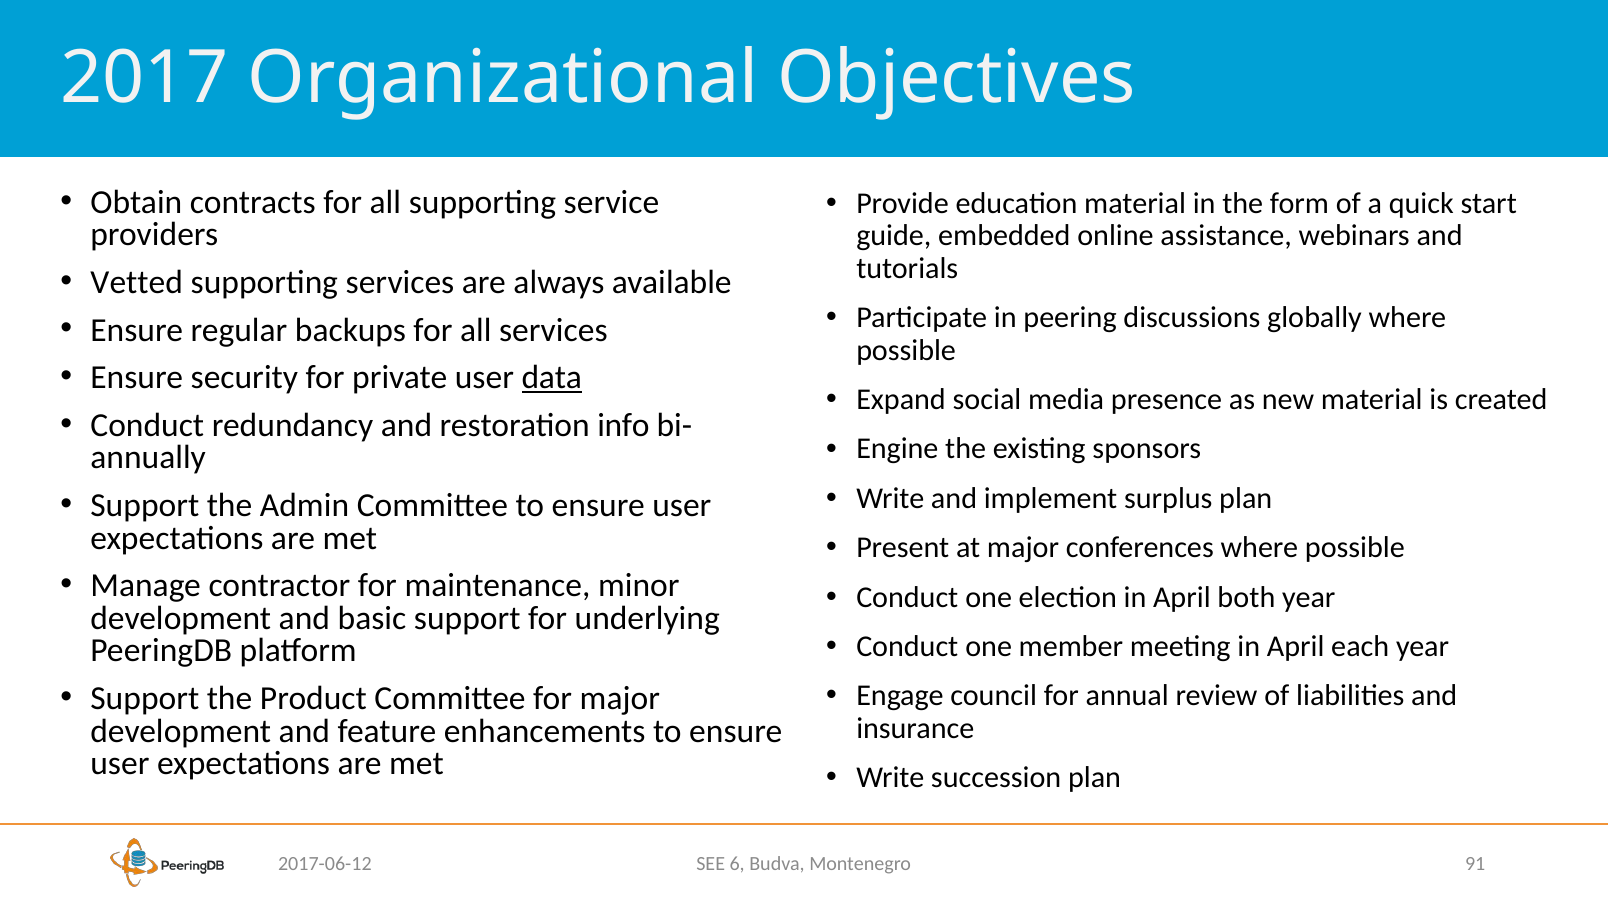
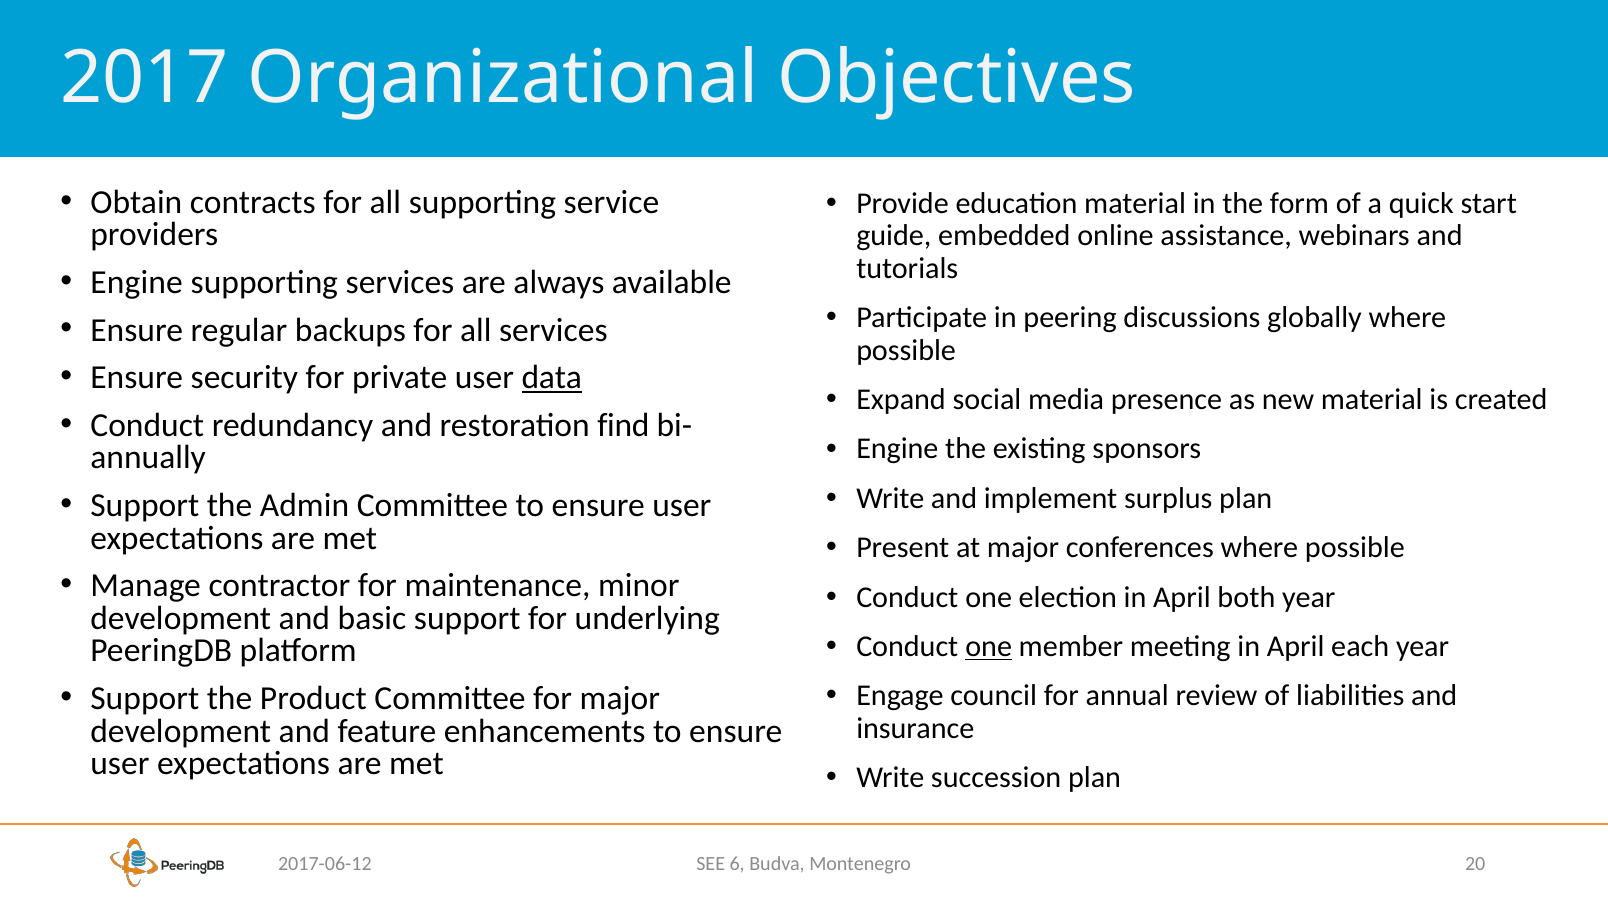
Vetted at (137, 282): Vetted -> Engine
info: info -> find
one at (989, 646) underline: none -> present
91: 91 -> 20
